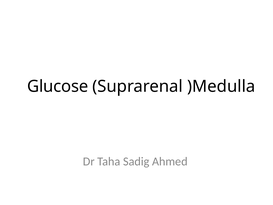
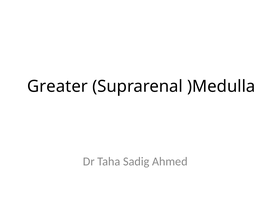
Glucose: Glucose -> Greater
